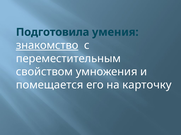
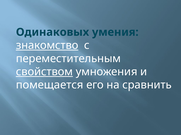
Подготовила: Подготовила -> Одинаковых
свойством underline: none -> present
карточку: карточку -> сравнить
